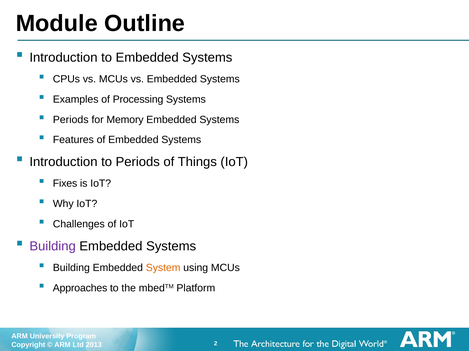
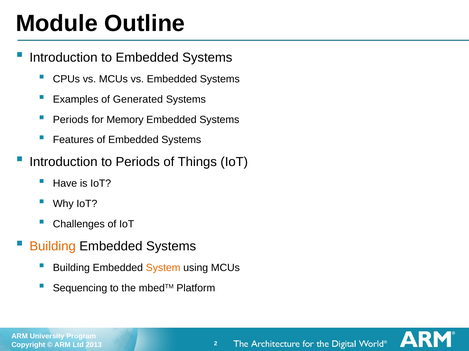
Processing: Processing -> Generated
Fixes: Fixes -> Have
Building at (53, 247) colour: purple -> orange
Approaches: Approaches -> Sequencing
